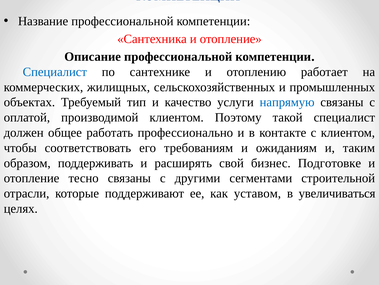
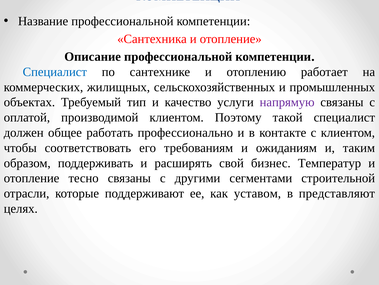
напрямую colour: blue -> purple
Подготовке: Подготовке -> Температур
увеличиваться: увеличиваться -> представляют
